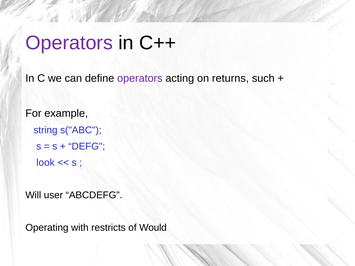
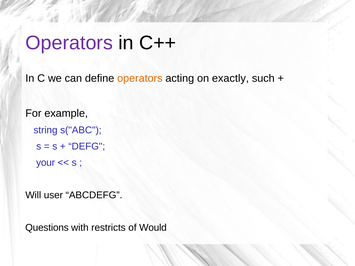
operators at (140, 79) colour: purple -> orange
returns: returns -> exactly
look: look -> your
Operating: Operating -> Questions
